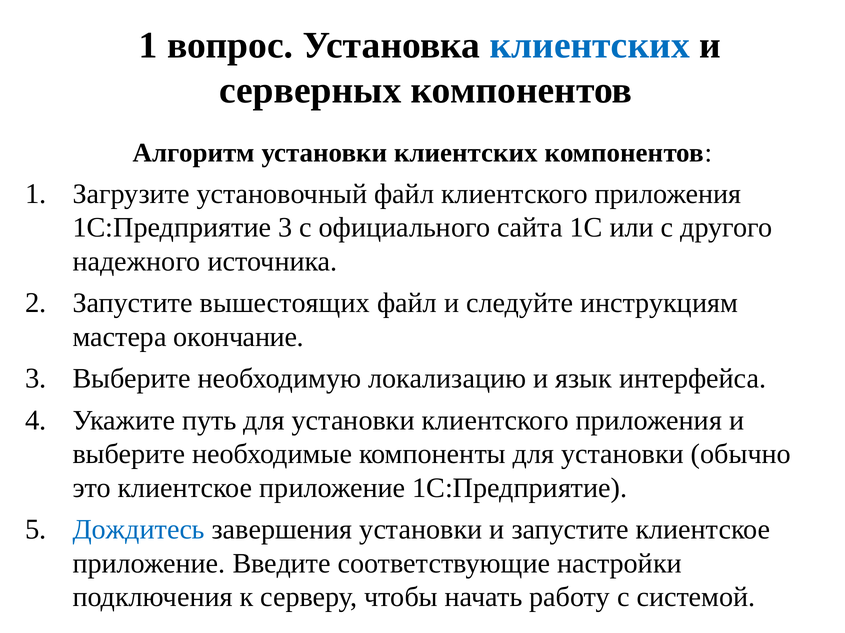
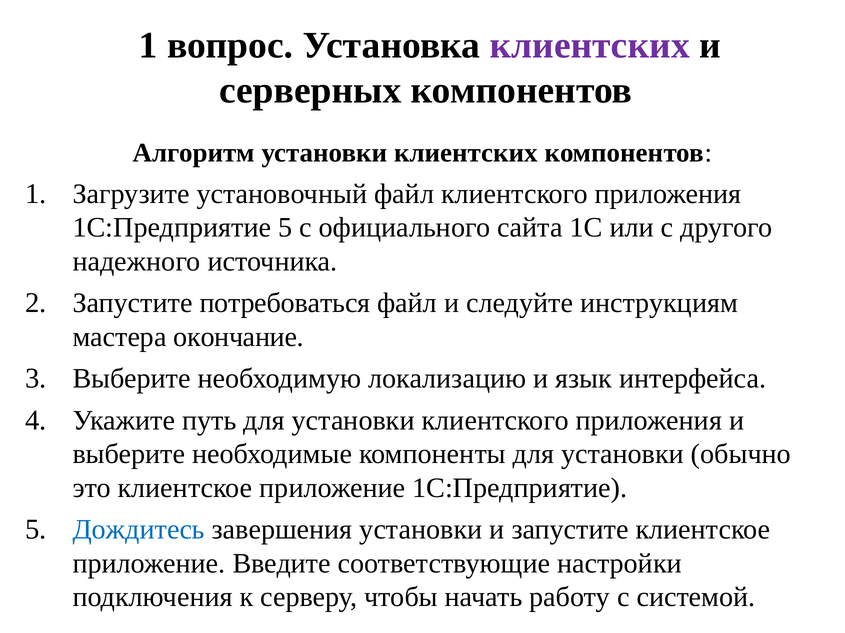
клиентских at (590, 46) colour: blue -> purple
3 at (285, 228): 3 -> 5
вышестоящих: вышестоящих -> потребоваться
